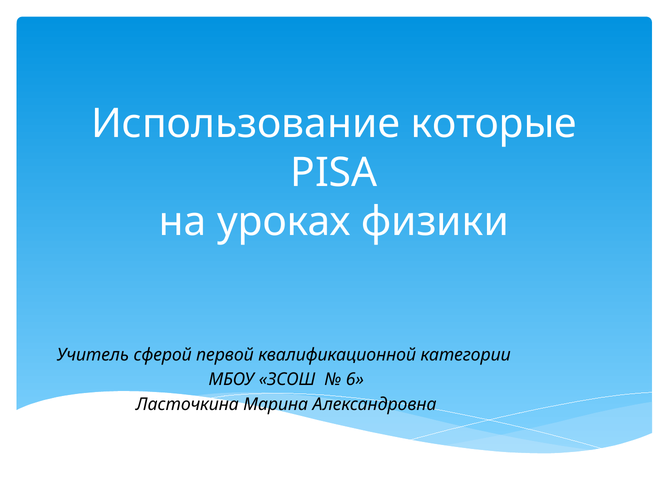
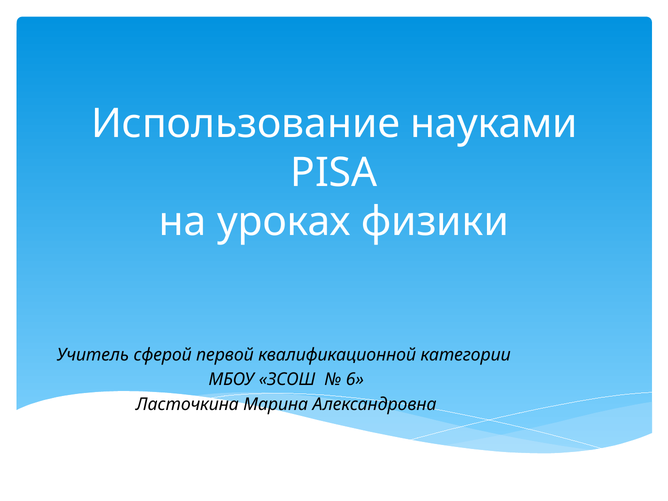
которые: которые -> науками
